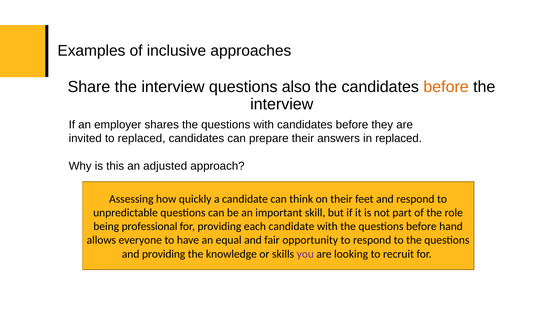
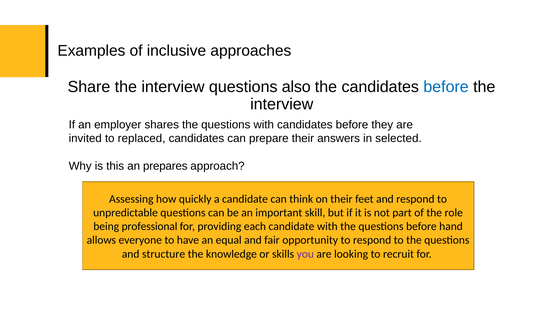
before at (446, 87) colour: orange -> blue
in replaced: replaced -> selected
adjusted: adjusted -> prepares
and providing: providing -> structure
